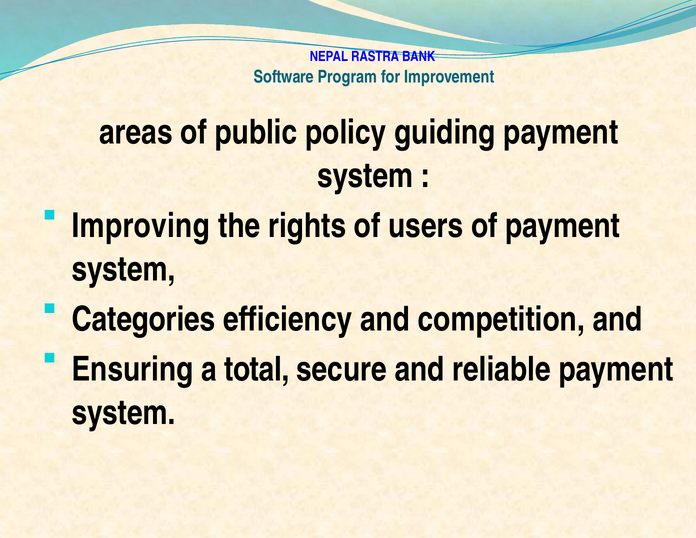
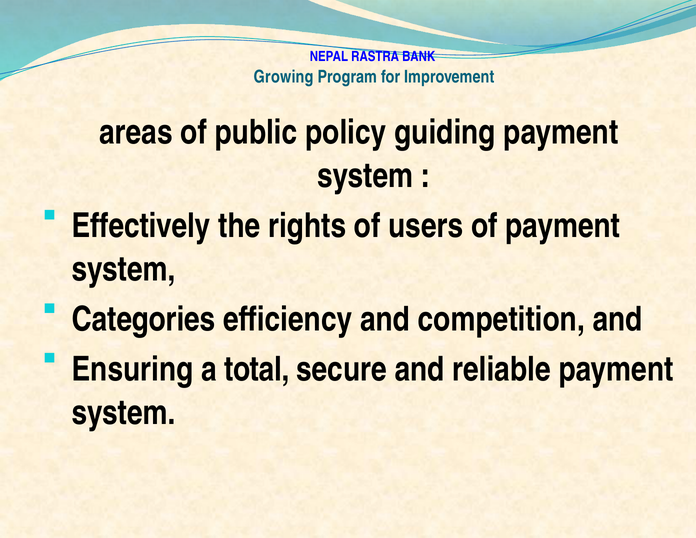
Software: Software -> Growing
Improving: Improving -> Effectively
